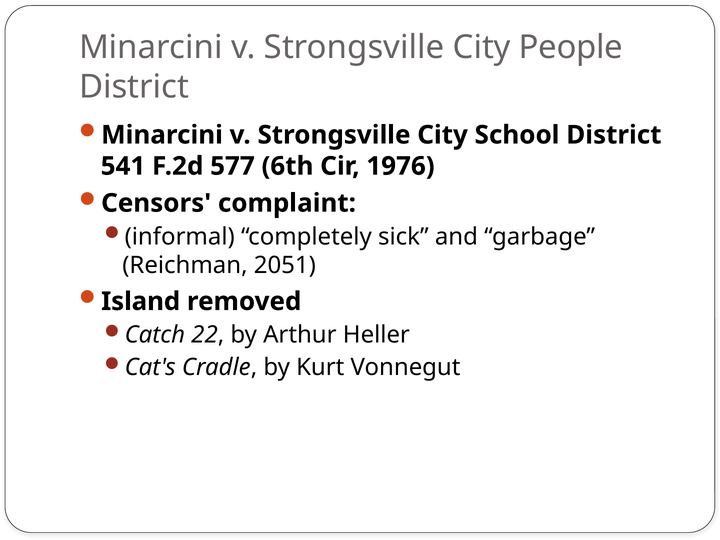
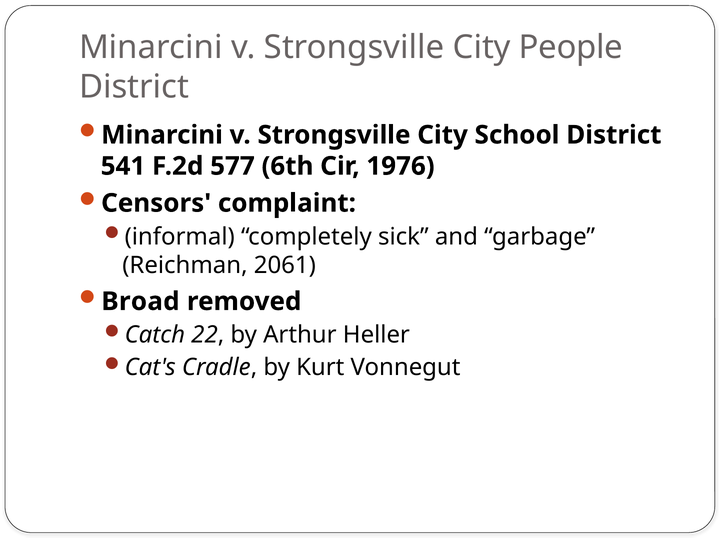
2051: 2051 -> 2061
Island: Island -> Broad
